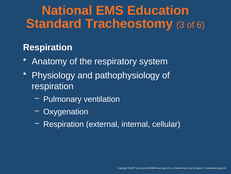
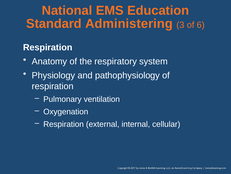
Tracheostomy: Tracheostomy -> Administering
